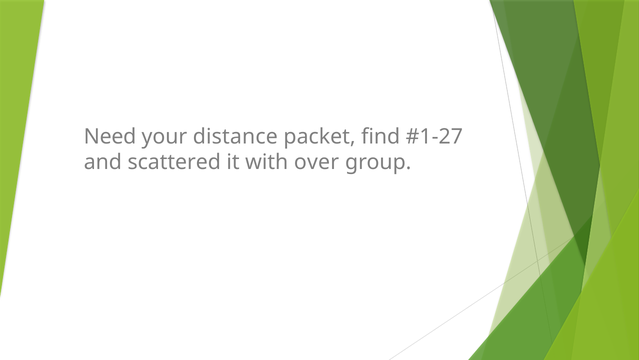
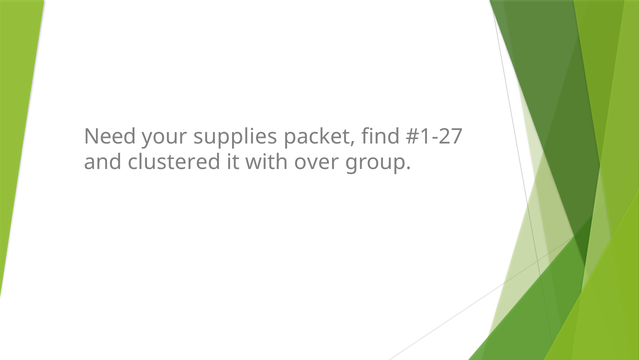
distance: distance -> supplies
scattered: scattered -> clustered
